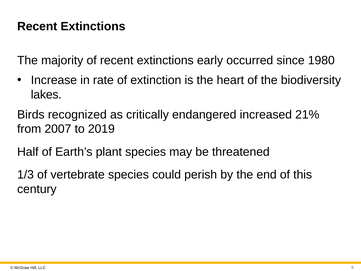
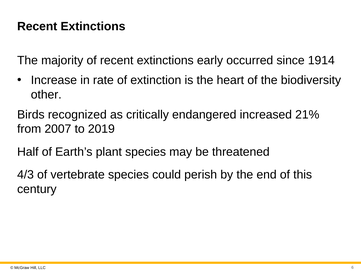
1980: 1980 -> 1914
lakes: lakes -> other
1/3: 1/3 -> 4/3
